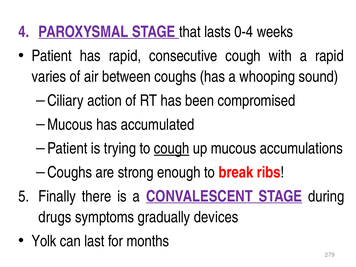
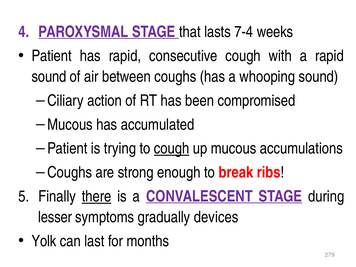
0-4: 0-4 -> 7-4
varies at (49, 77): varies -> sound
there underline: none -> present
drugs: drugs -> lesser
